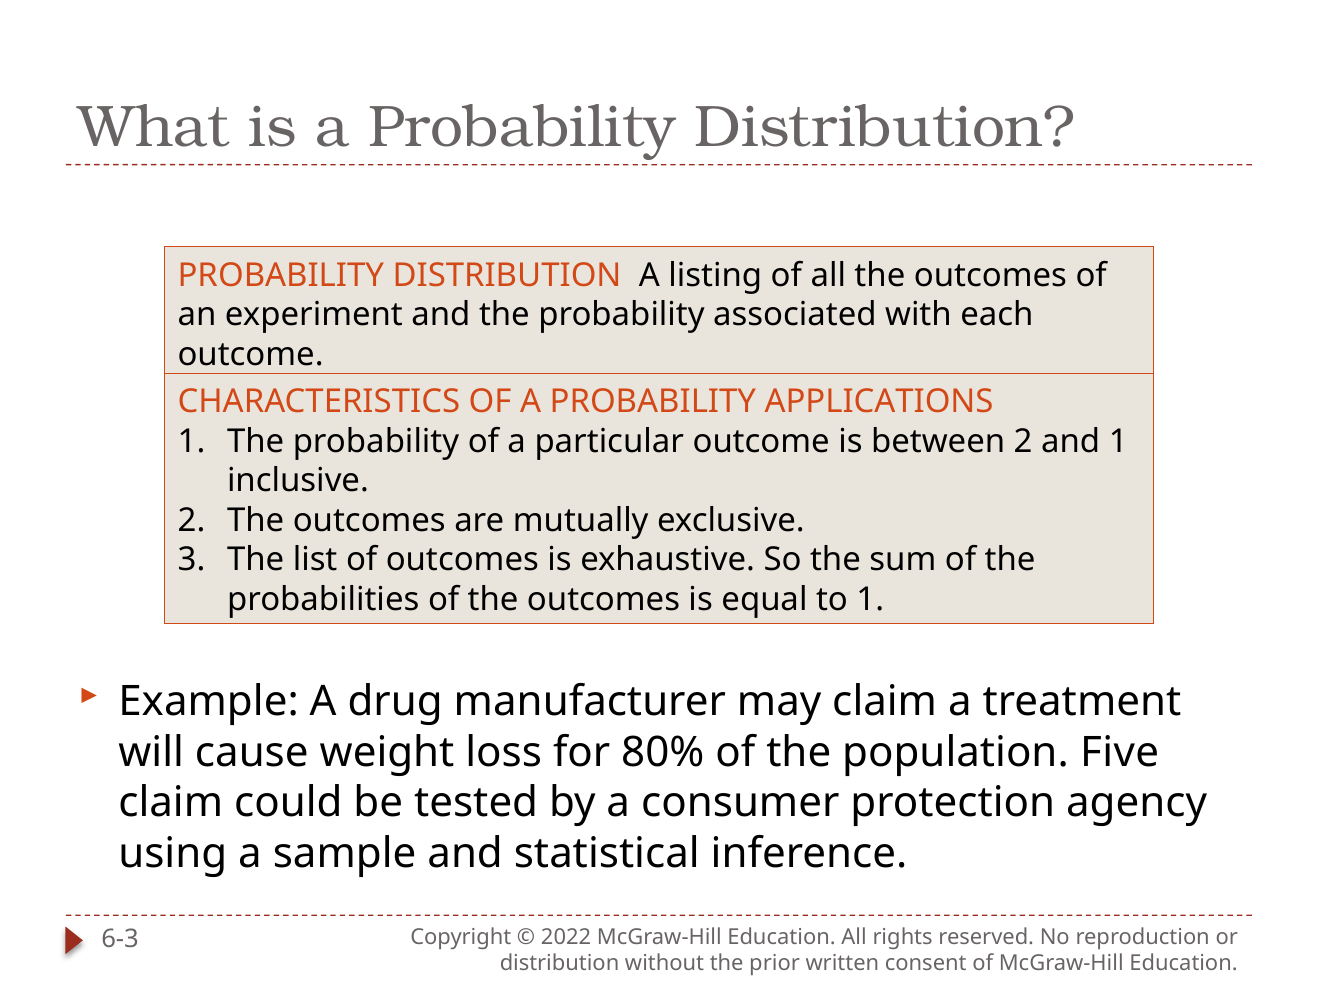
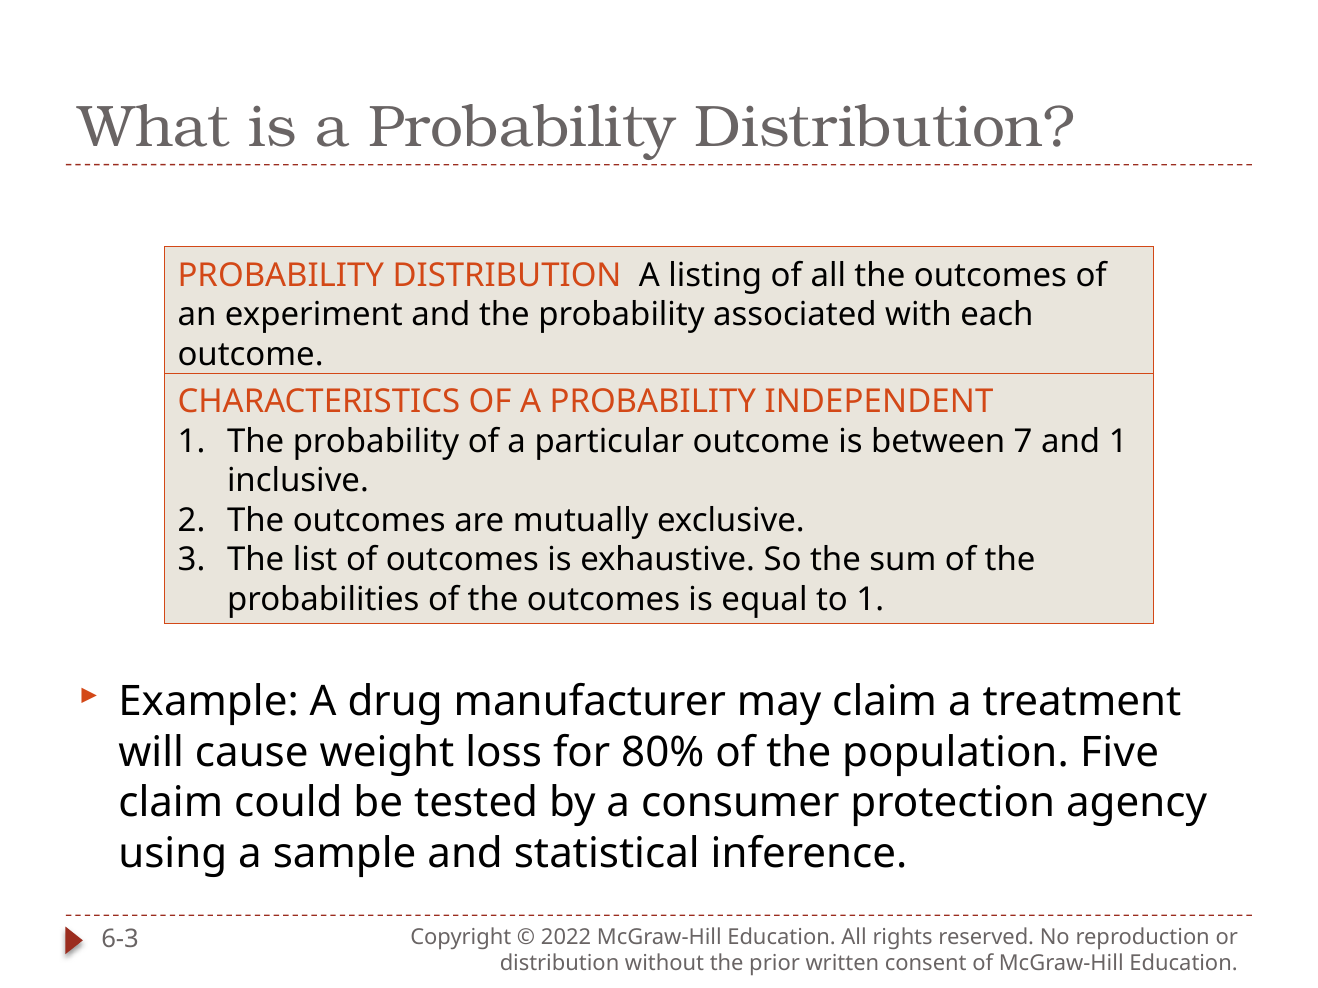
APPLICATIONS: APPLICATIONS -> INDEPENDENT
between 2: 2 -> 7
